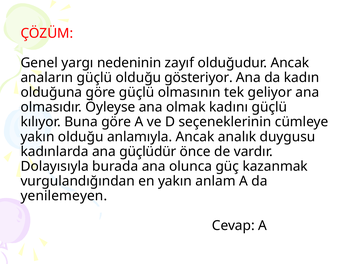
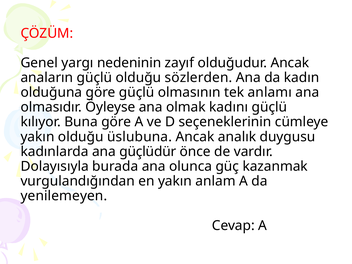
gösteriyor: gösteriyor -> sözlerden
geliyor: geliyor -> anlamı
anlamıyla: anlamıyla -> üslubuna
